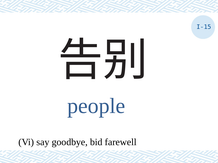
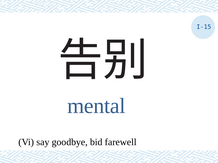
people: people -> mental
